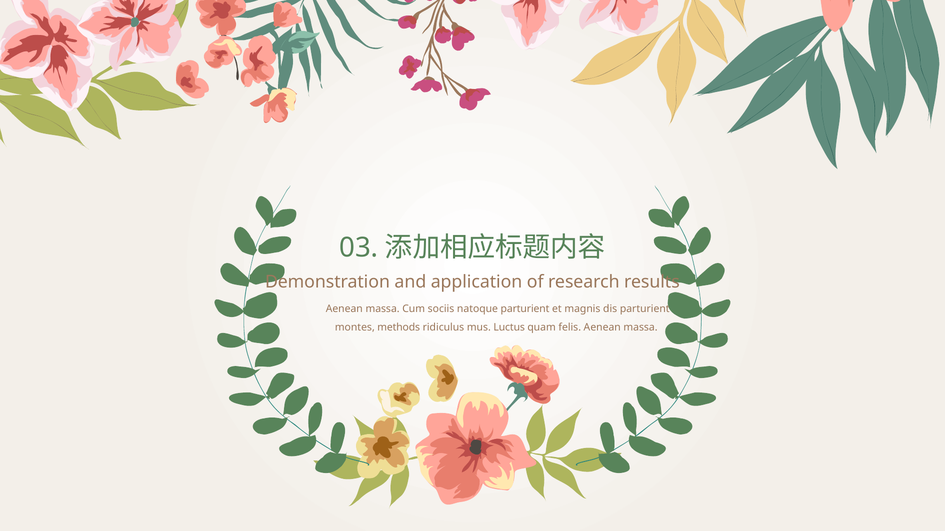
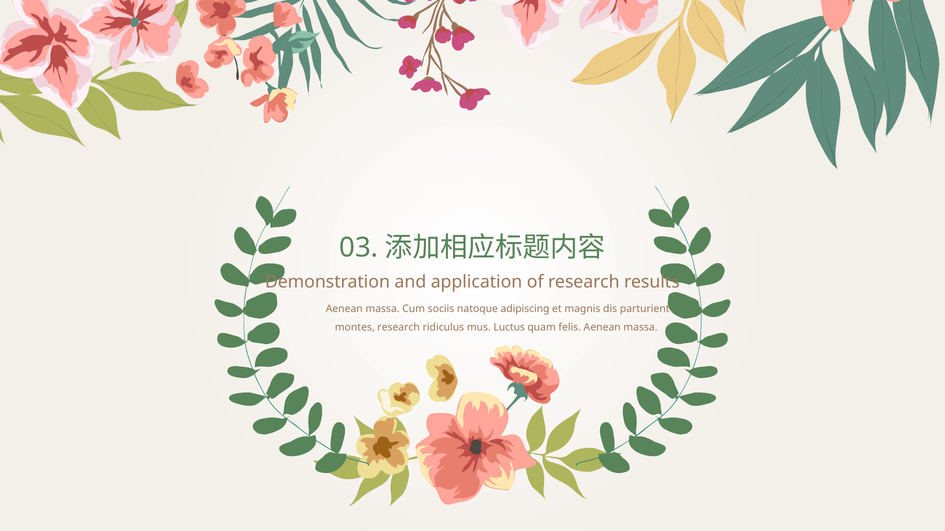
natoque parturient: parturient -> adipiscing
montes methods: methods -> research
